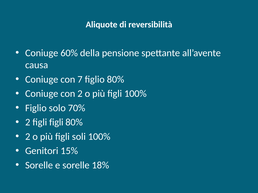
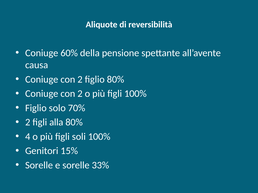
7 at (80, 80): 7 -> 2
figli figli: figli -> alla
2 at (28, 137): 2 -> 4
18%: 18% -> 33%
